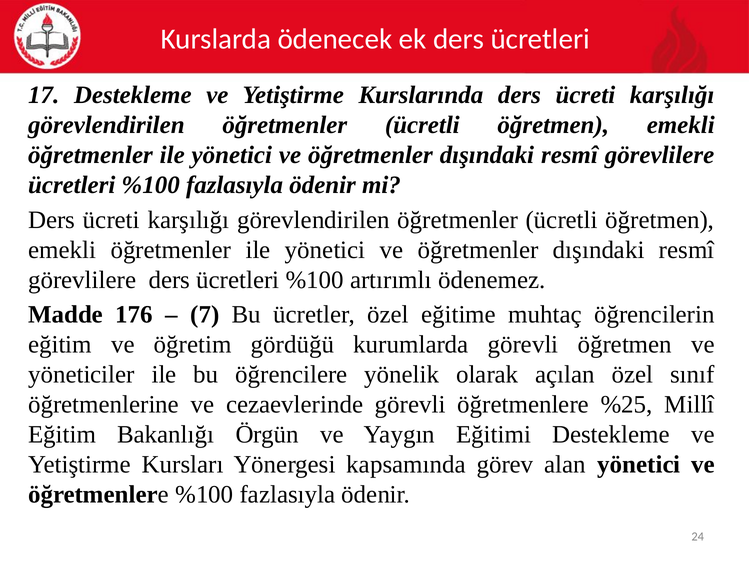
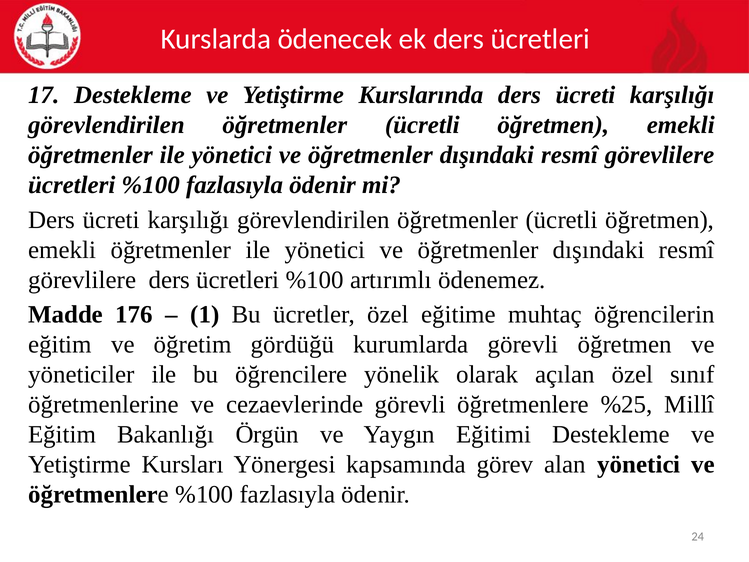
7: 7 -> 1
